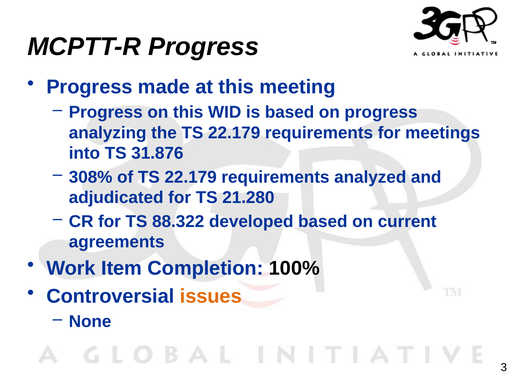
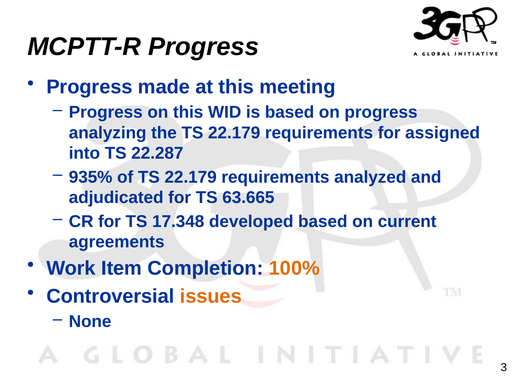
meetings: meetings -> assigned
31.876: 31.876 -> 22.287
308%: 308% -> 935%
21.280: 21.280 -> 63.665
88.322: 88.322 -> 17.348
100% colour: black -> orange
